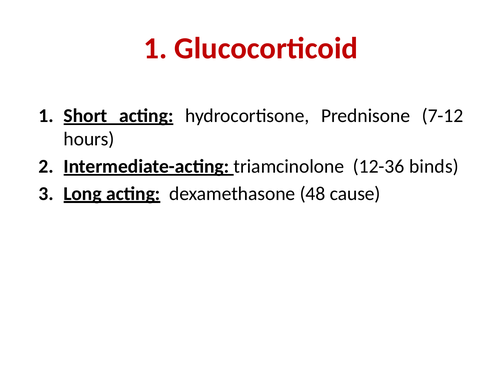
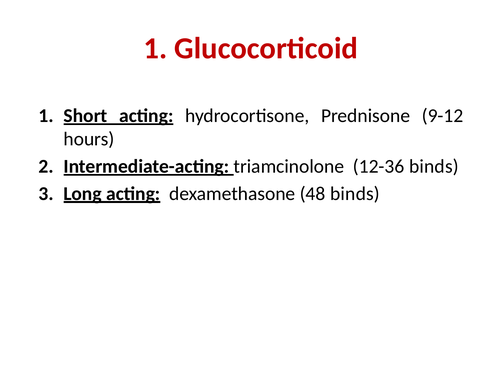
7-12: 7-12 -> 9-12
48 cause: cause -> binds
